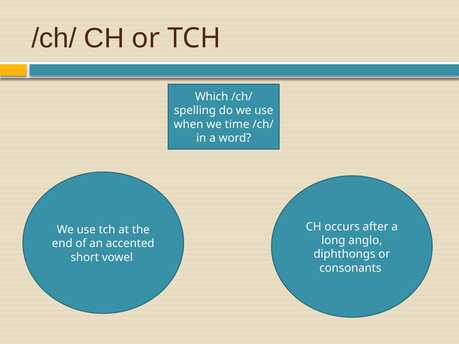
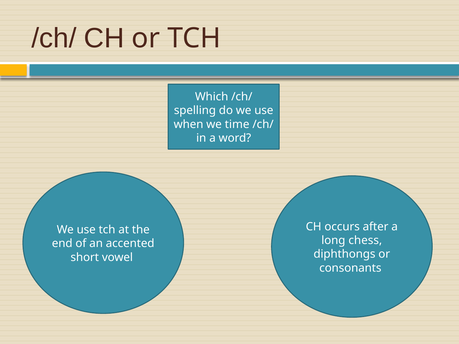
anglo: anglo -> chess
